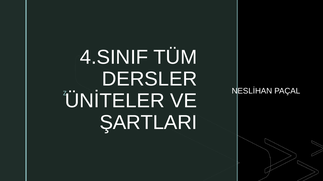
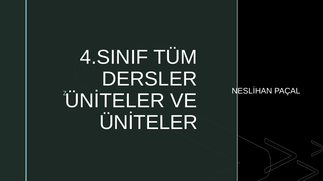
ŞARTLARI at (148, 123): ŞARTLARI -> ÜNİTELER
